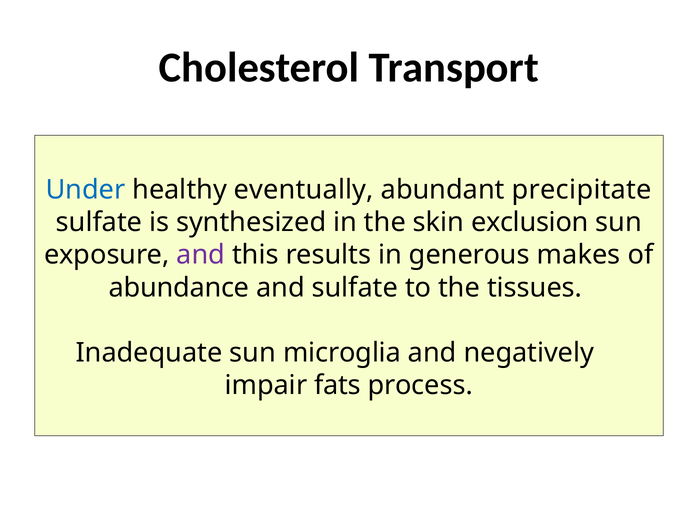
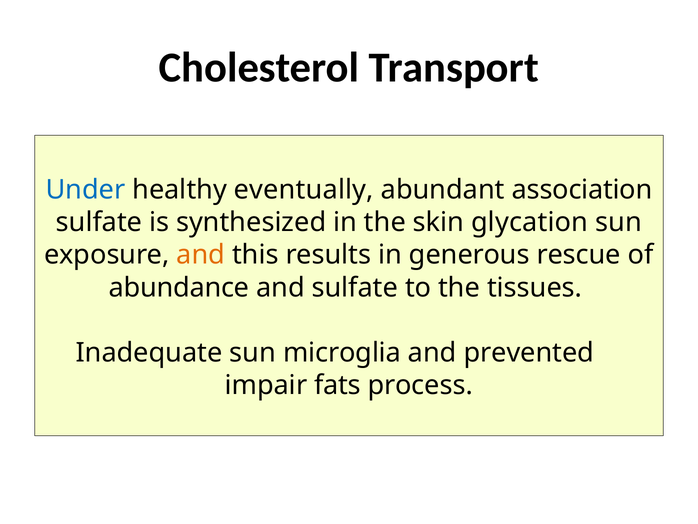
precipitate: precipitate -> association
exclusion: exclusion -> glycation
and at (201, 255) colour: purple -> orange
makes: makes -> rescue
negatively: negatively -> prevented
